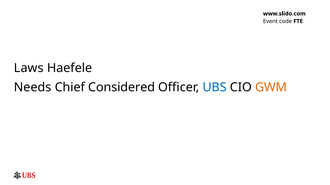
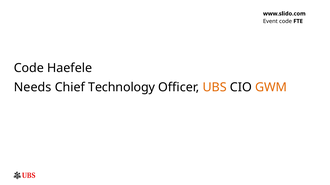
Laws at (29, 68): Laws -> Code
Considered: Considered -> Technology
UBS colour: blue -> orange
